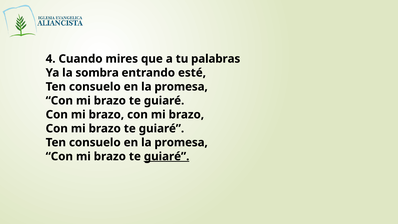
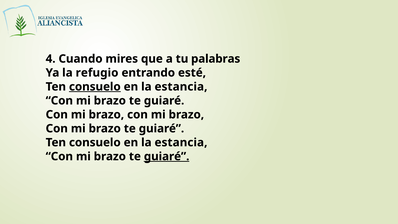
sombra: sombra -> refugio
consuelo at (95, 87) underline: none -> present
promesa at (181, 87): promesa -> estancia
promesa at (181, 142): promesa -> estancia
